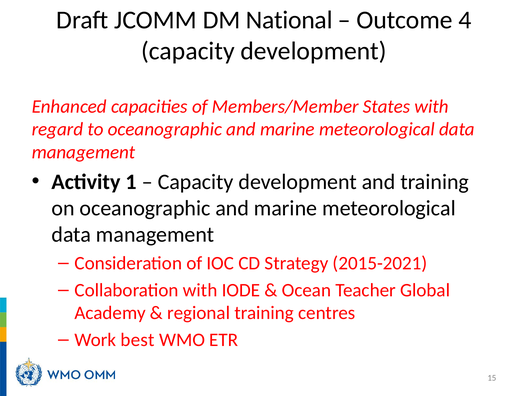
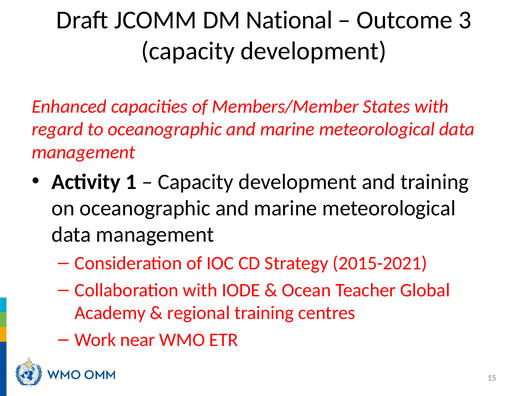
4: 4 -> 3
best: best -> near
